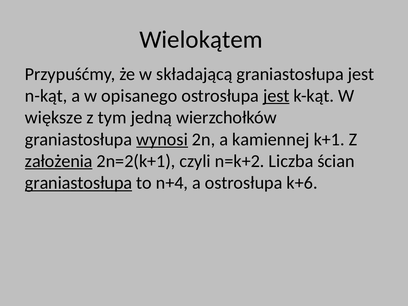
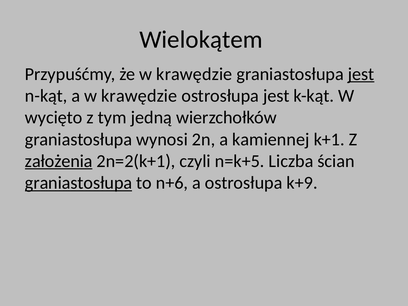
że w składającą: składającą -> krawędzie
jest at (361, 74) underline: none -> present
a w opisanego: opisanego -> krawędzie
jest at (276, 96) underline: present -> none
większe: większe -> wycięto
wynosi underline: present -> none
n=k+2: n=k+2 -> n=k+5
n+4: n+4 -> n+6
k+6: k+6 -> k+9
